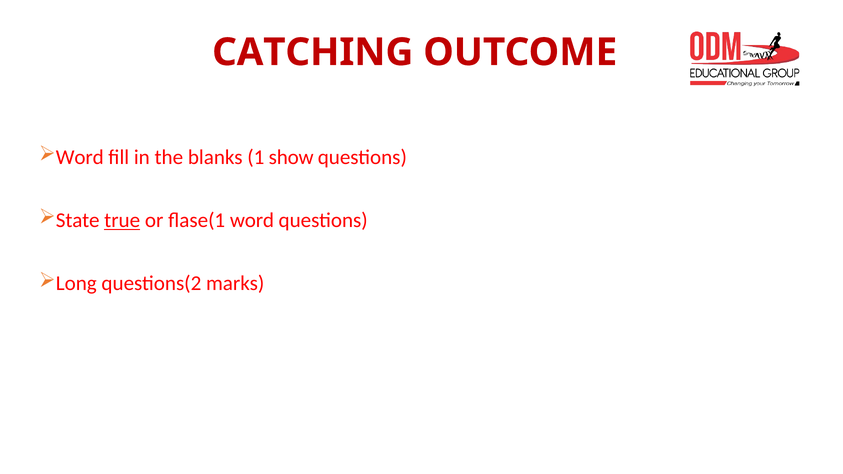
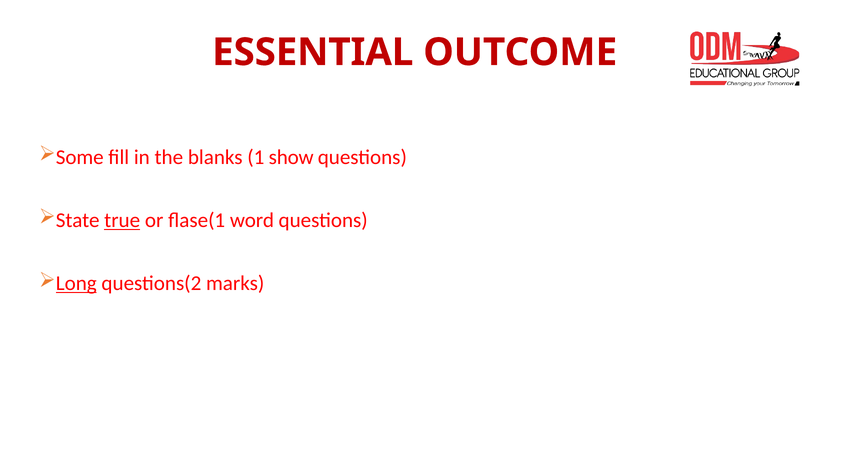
CATCHING: CATCHING -> ESSENTIAL
Word at (80, 157): Word -> Some
Long underline: none -> present
